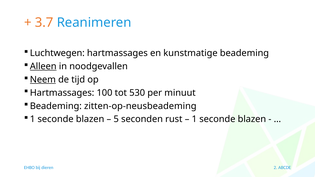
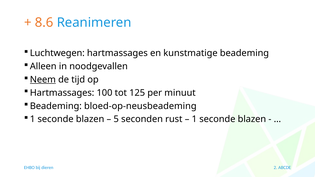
3.7: 3.7 -> 8.6
Alleen underline: present -> none
530: 530 -> 125
zitten-op-neusbeademing: zitten-op-neusbeademing -> bloed-op-neusbeademing
